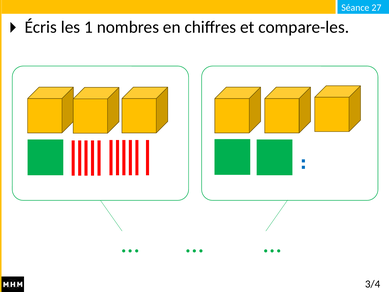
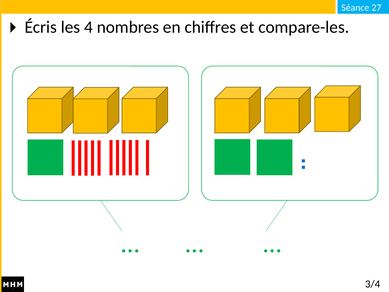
1: 1 -> 4
